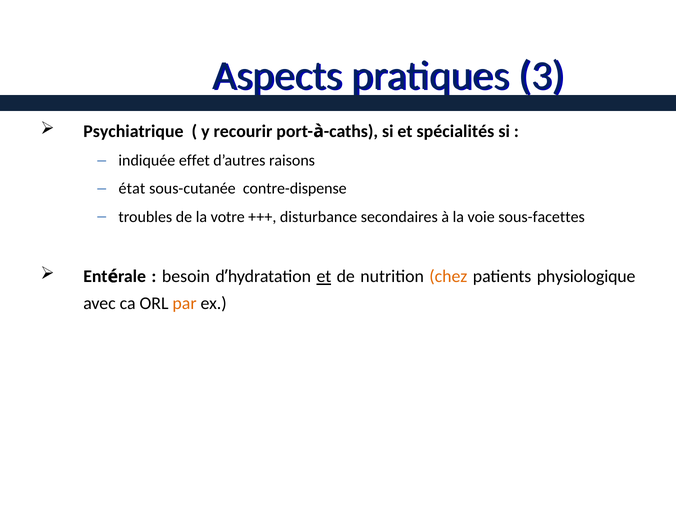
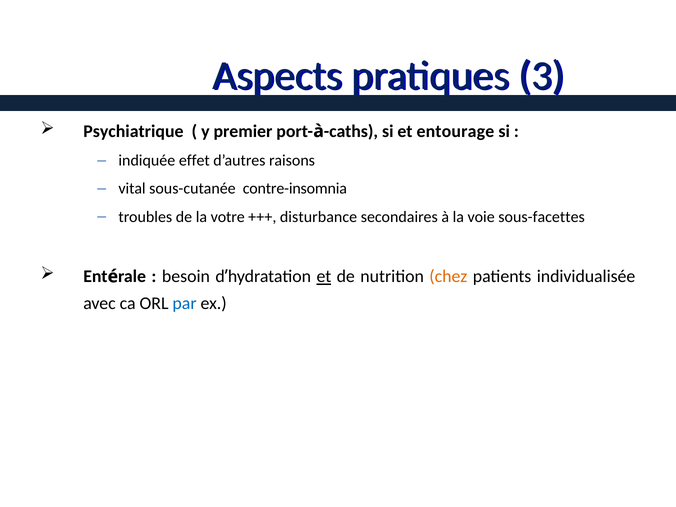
recourir: recourir -> premier
spécialités: spécialités -> entourage
état: état -> vital
contre-dispense: contre-dispense -> contre-insomnia
physiologique: physiologique -> individualisée
par colour: orange -> blue
